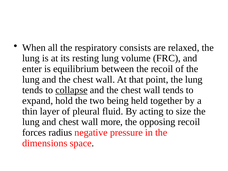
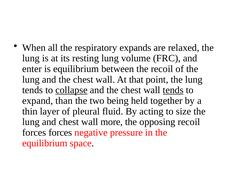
consists: consists -> expands
tends at (173, 90) underline: none -> present
hold: hold -> than
forces radius: radius -> forces
dimensions at (45, 143): dimensions -> equilibrium
